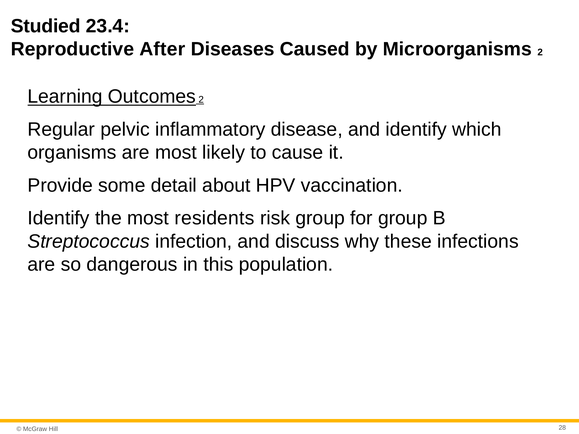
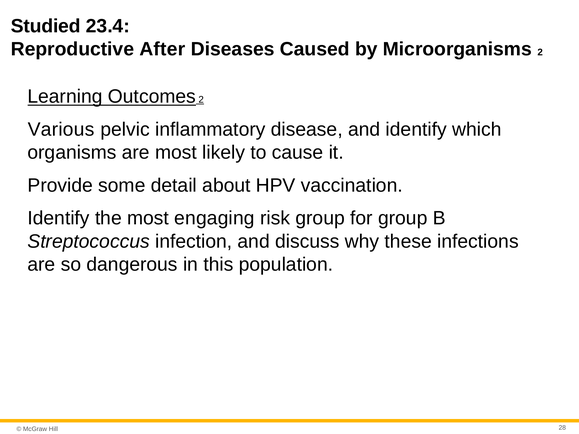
Regular: Regular -> Various
residents: residents -> engaging
